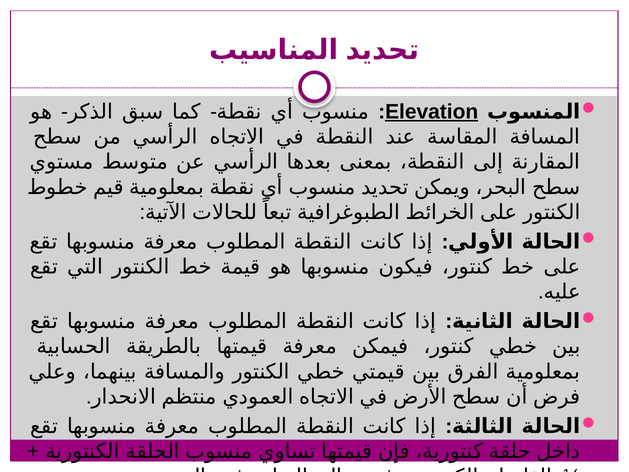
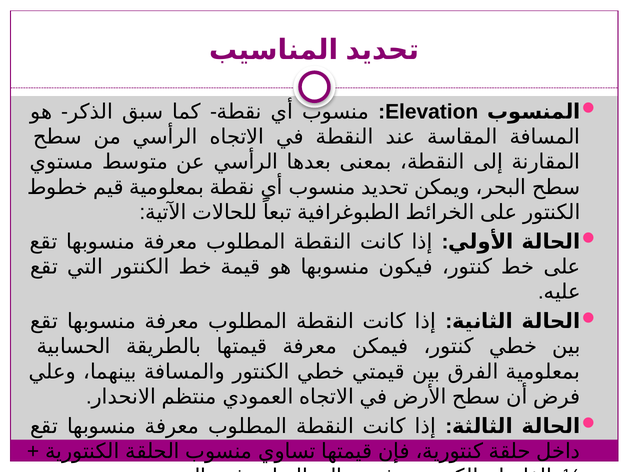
Elevation underline: present -> none
